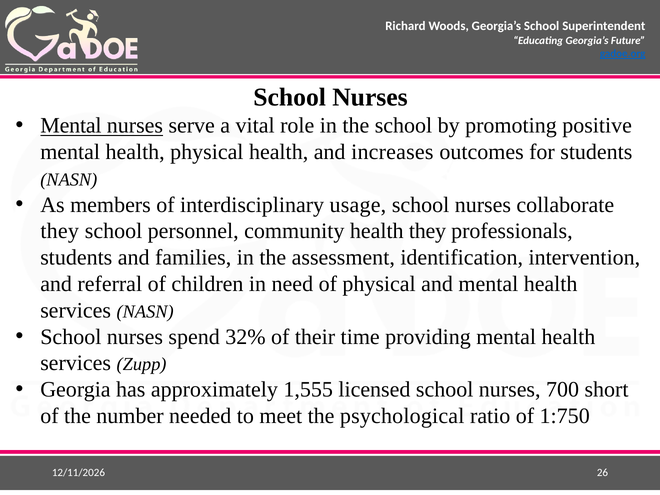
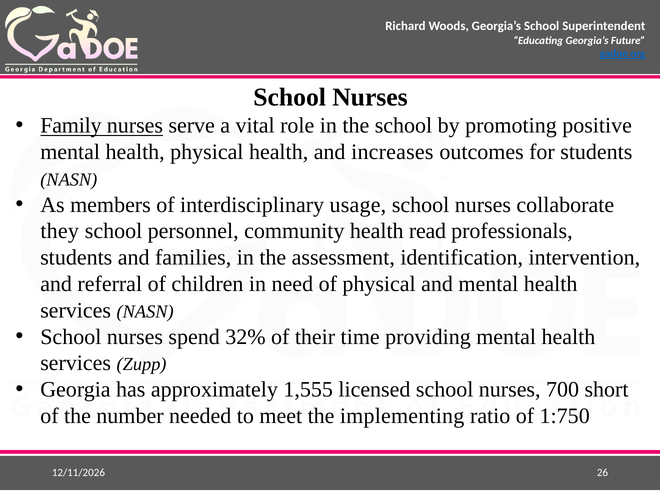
Mental at (71, 126): Mental -> Family
health they: they -> read
psychological: psychological -> implementing
